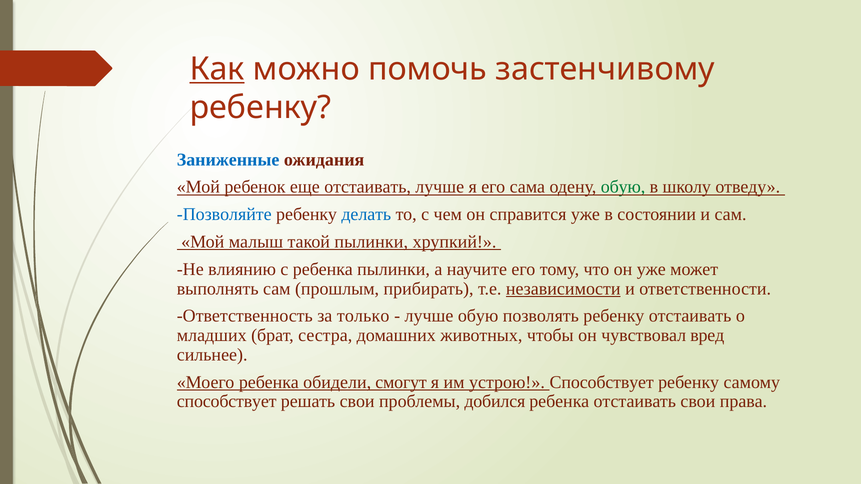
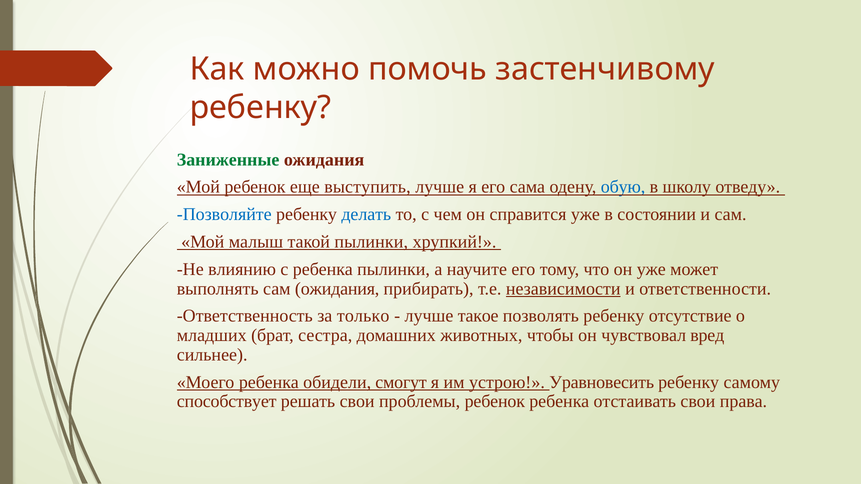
Как underline: present -> none
Заниженные colour: blue -> green
еще отстаивать: отстаивать -> выступить
обую at (623, 187) colour: green -> blue
сам прошлым: прошлым -> ожидания
лучше обую: обую -> такое
ребенку отстаивать: отстаивать -> отсутствие
устрою Способствует: Способствует -> Уравновесить
проблемы добился: добился -> ребенок
